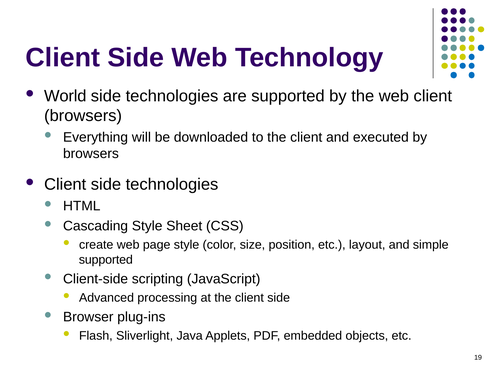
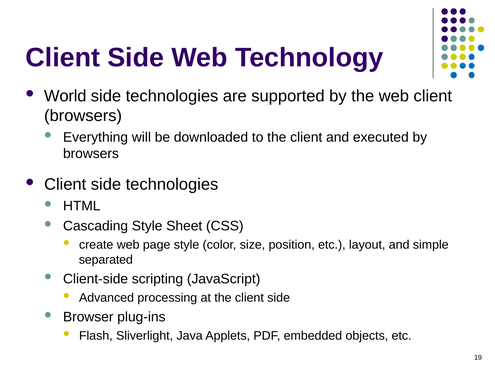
supported at (106, 260): supported -> separated
